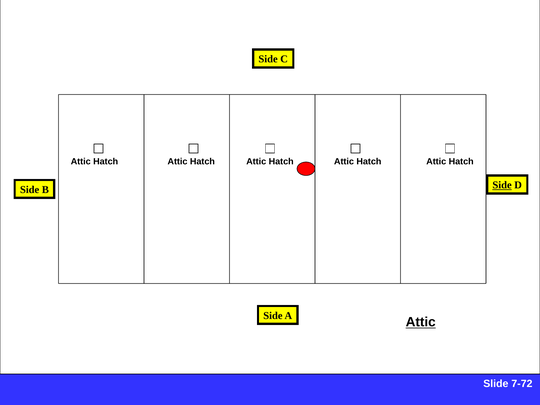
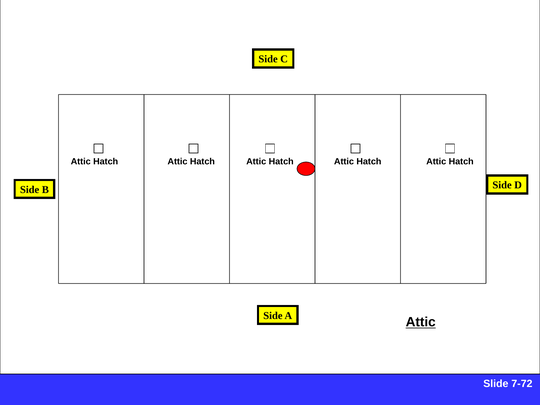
Side at (502, 185) underline: present -> none
